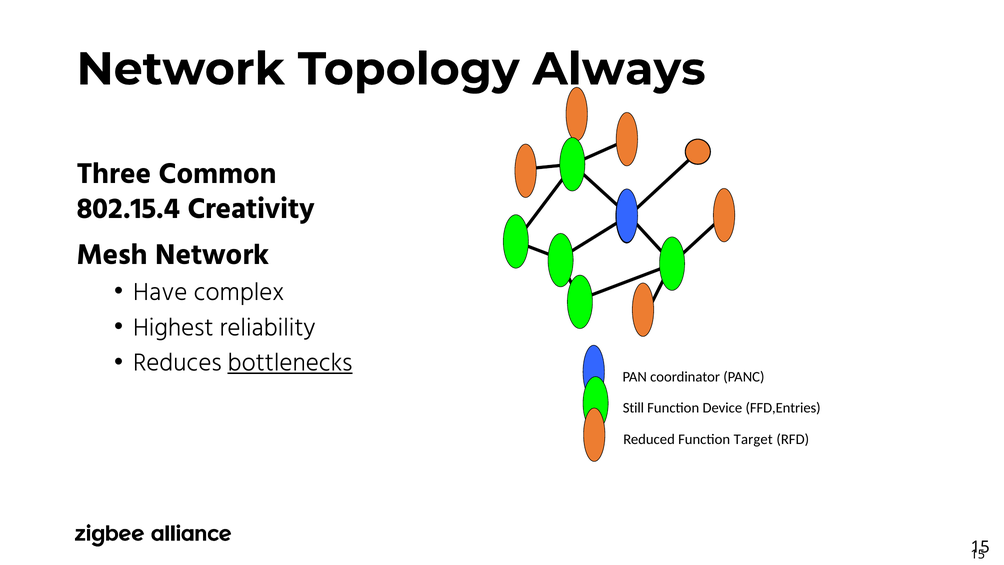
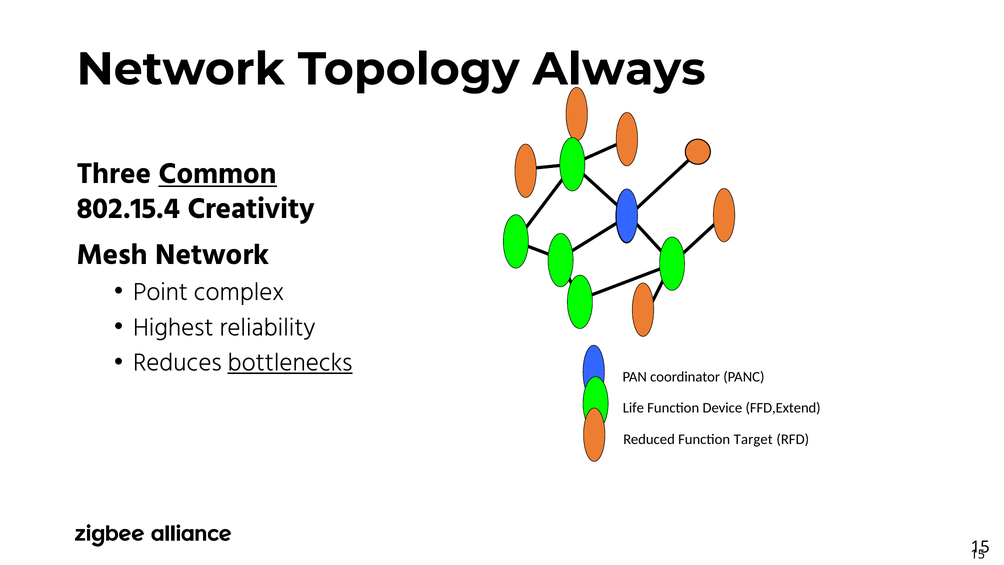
Common underline: none -> present
Have: Have -> Point
Still: Still -> Life
FFD,Entries: FFD,Entries -> FFD,Extend
